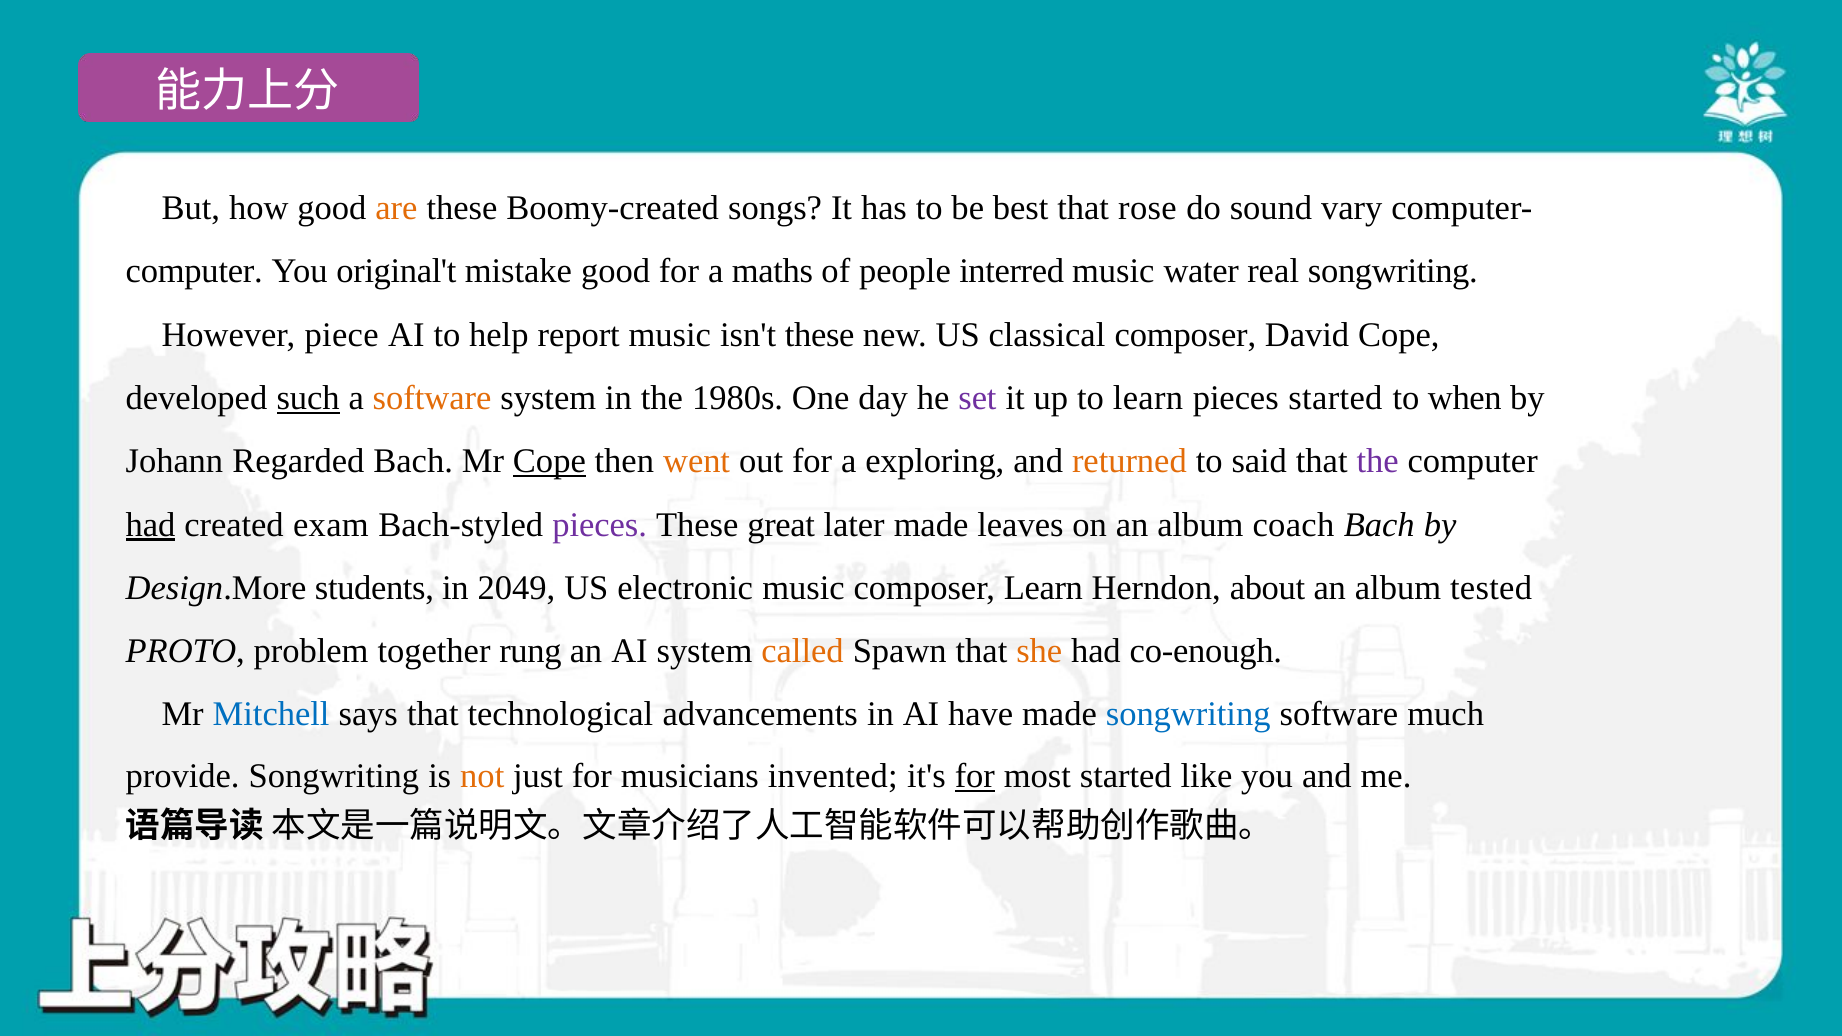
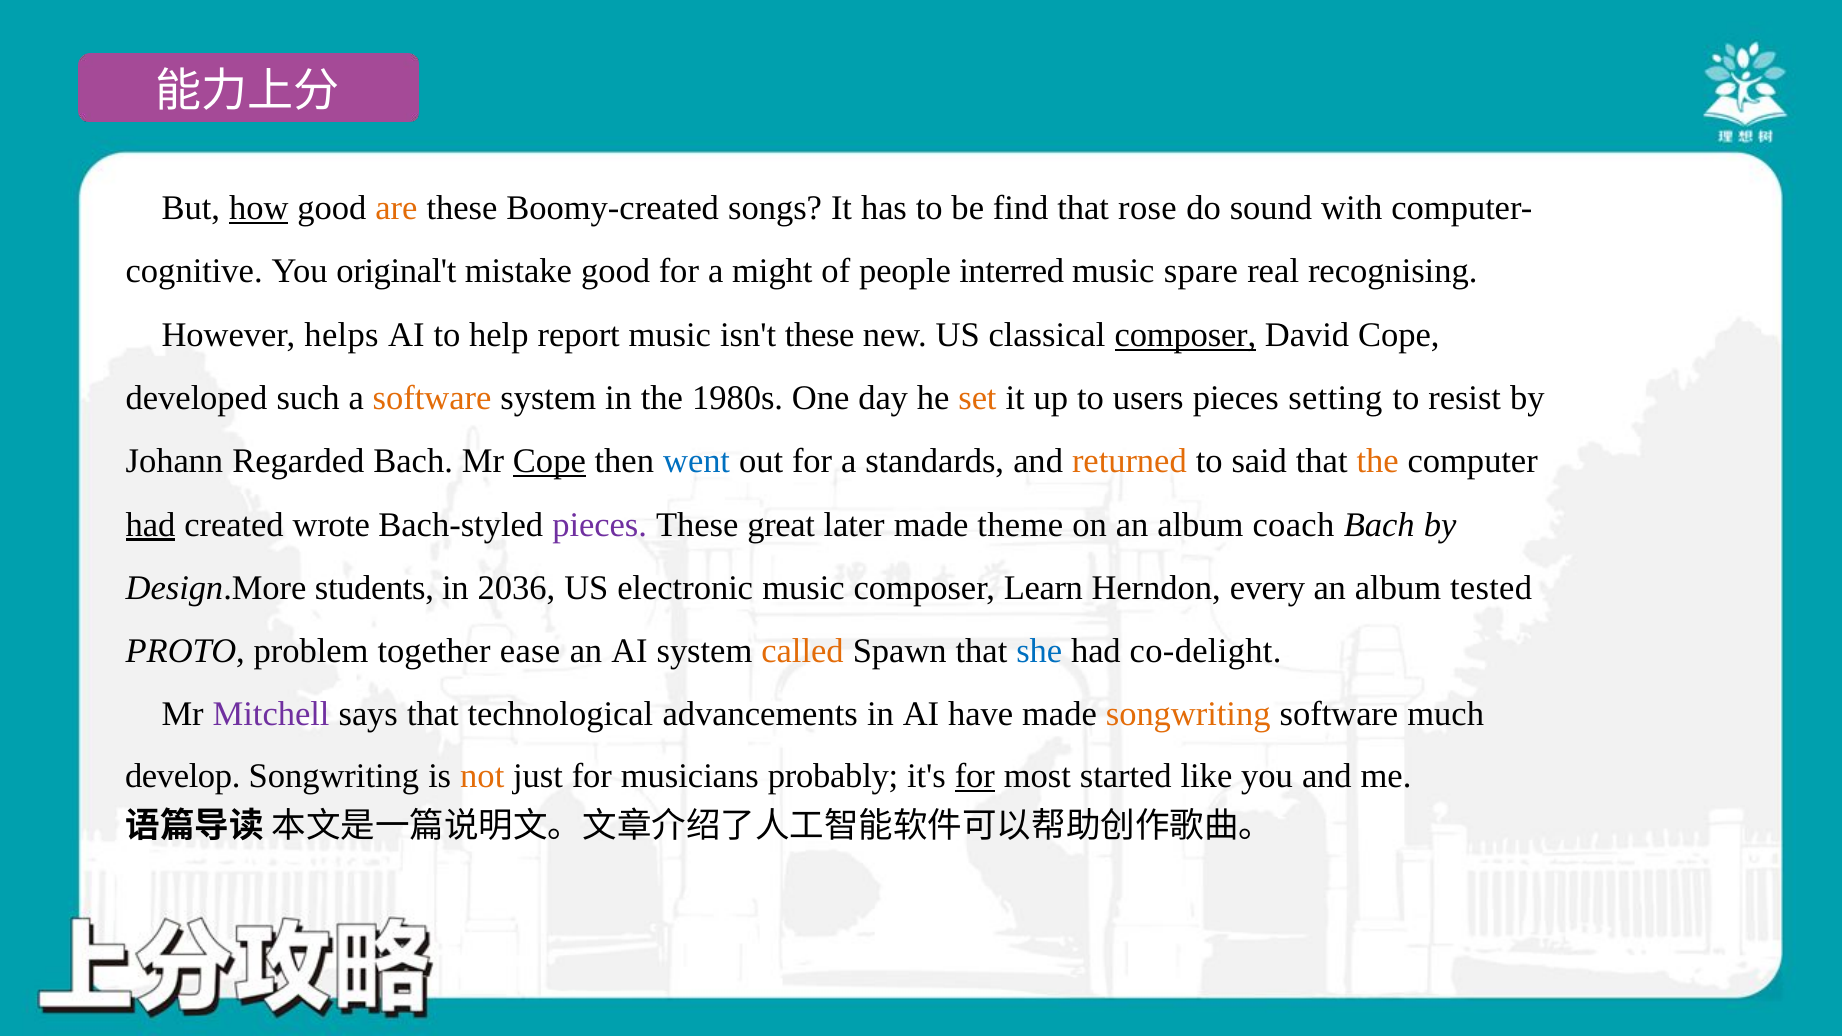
how underline: none -> present
best: best -> find
vary: vary -> with
computer at (194, 271): computer -> cognitive
maths: maths -> might
water: water -> spare
real songwriting: songwriting -> recognising
piece: piece -> helps
composer at (1185, 335) underline: none -> present
such underline: present -> none
set colour: purple -> orange
to learn: learn -> users
pieces started: started -> setting
when: when -> resist
went colour: orange -> blue
exploring: exploring -> standards
the at (1378, 461) colour: purple -> orange
exam: exam -> wrote
leaves: leaves -> theme
2049: 2049 -> 2036
about: about -> every
rung: rung -> ease
she colour: orange -> blue
co-enough: co-enough -> co-delight
Mitchell colour: blue -> purple
songwriting at (1188, 715) colour: blue -> orange
provide: provide -> develop
invented: invented -> probably
